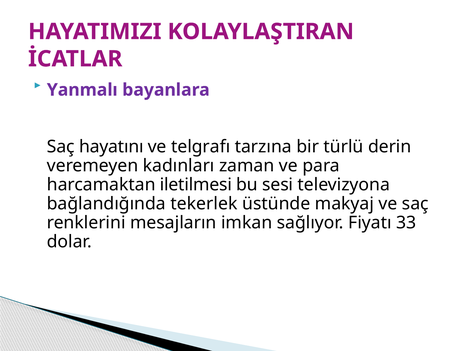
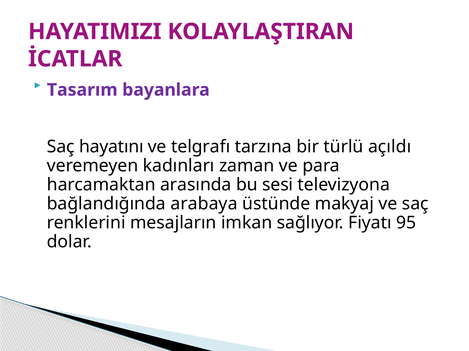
Yanmalı: Yanmalı -> Tasarım
derin: derin -> açıldı
iletilmesi: iletilmesi -> arasında
tekerlek: tekerlek -> arabaya
33: 33 -> 95
